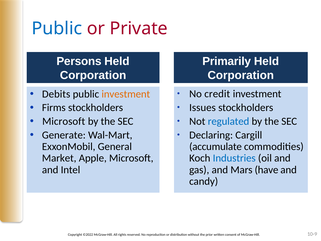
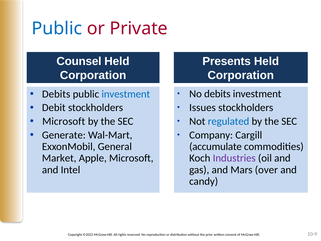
Persons: Persons -> Counsel
Primarily: Primarily -> Presents
investment at (126, 94) colour: orange -> blue
No credit: credit -> debits
Firms: Firms -> Debit
Declaring: Declaring -> Company
Industries colour: blue -> purple
have: have -> over
